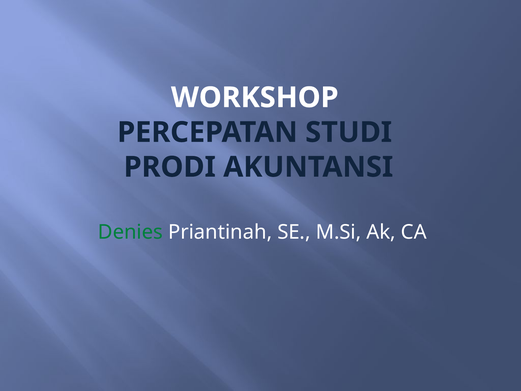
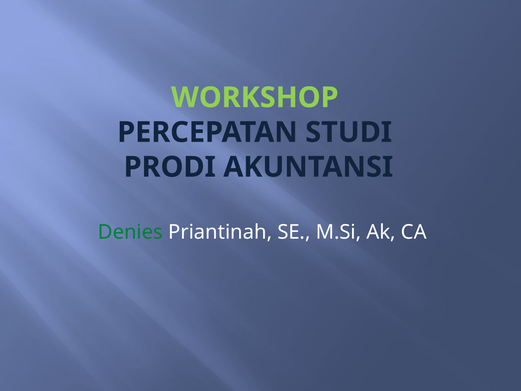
WORKSHOP colour: white -> light green
